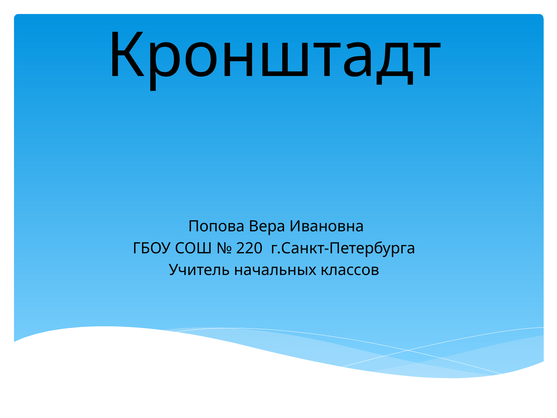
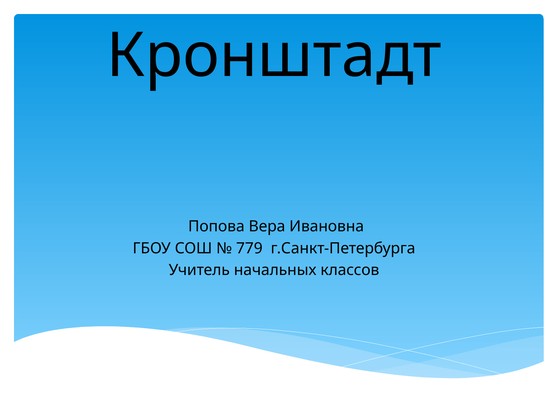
220: 220 -> 779
